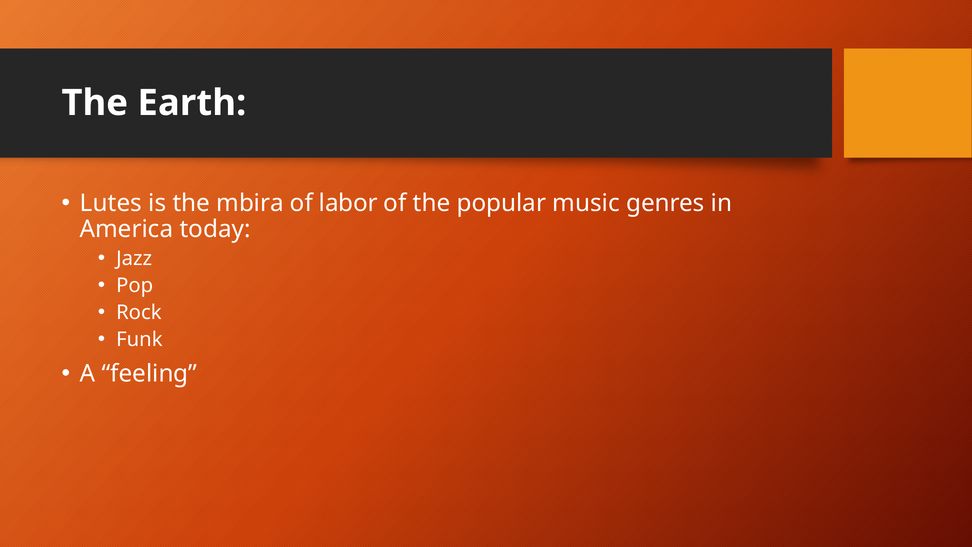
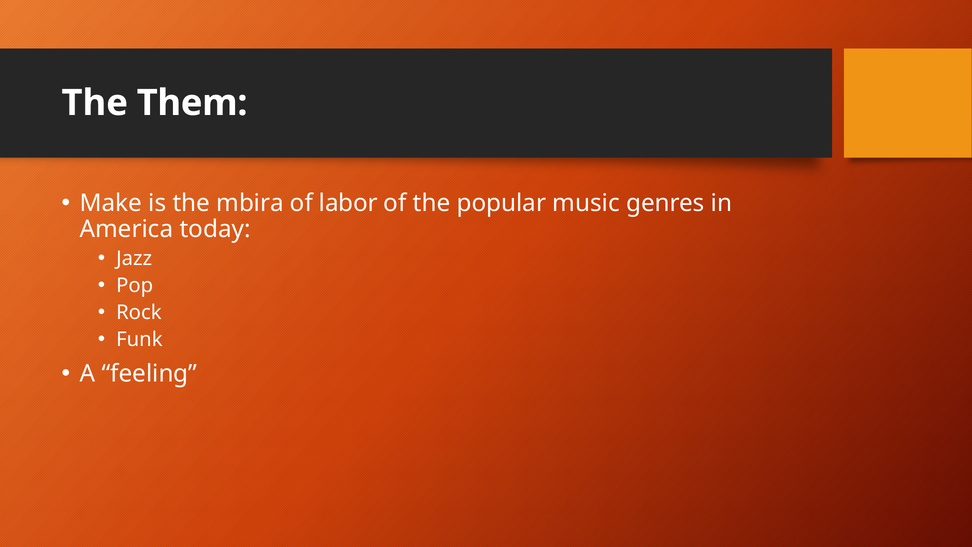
Earth: Earth -> Them
Lutes: Lutes -> Make
